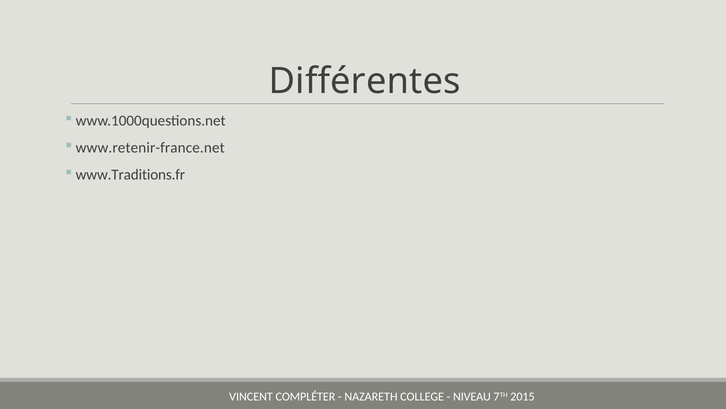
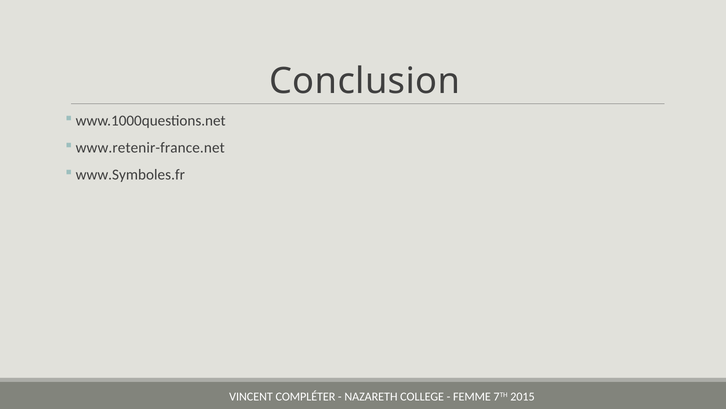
Différentes: Différentes -> Conclusion
www.Traditions.fr: www.Traditions.fr -> www.Symboles.fr
NIVEAU: NIVEAU -> FEMME
